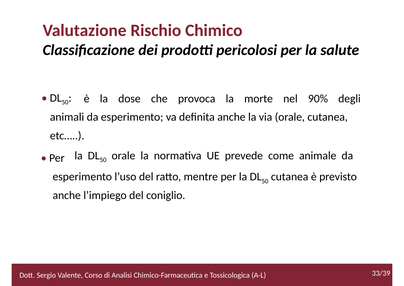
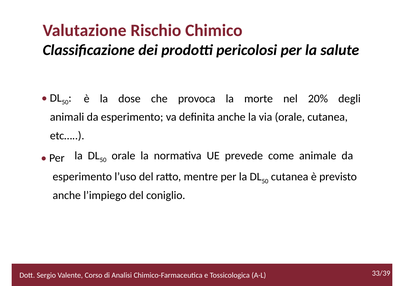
90%: 90% -> 20%
